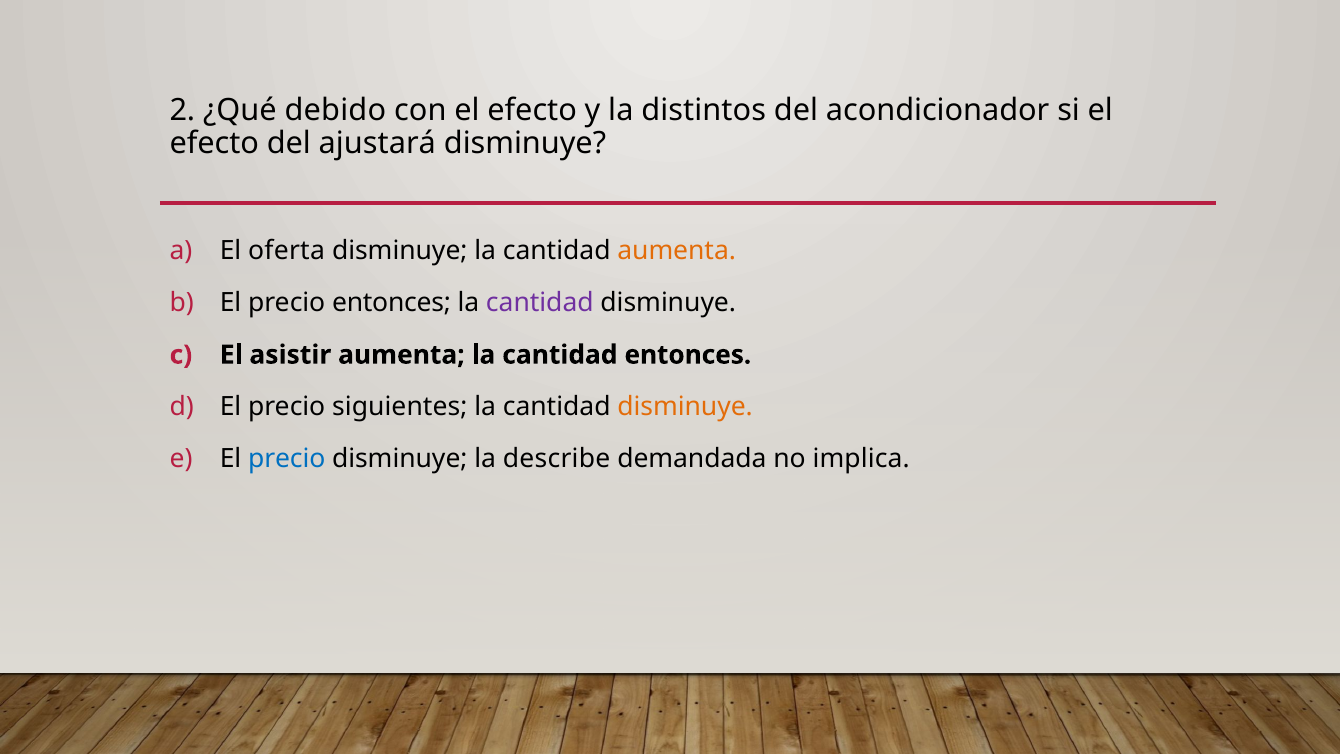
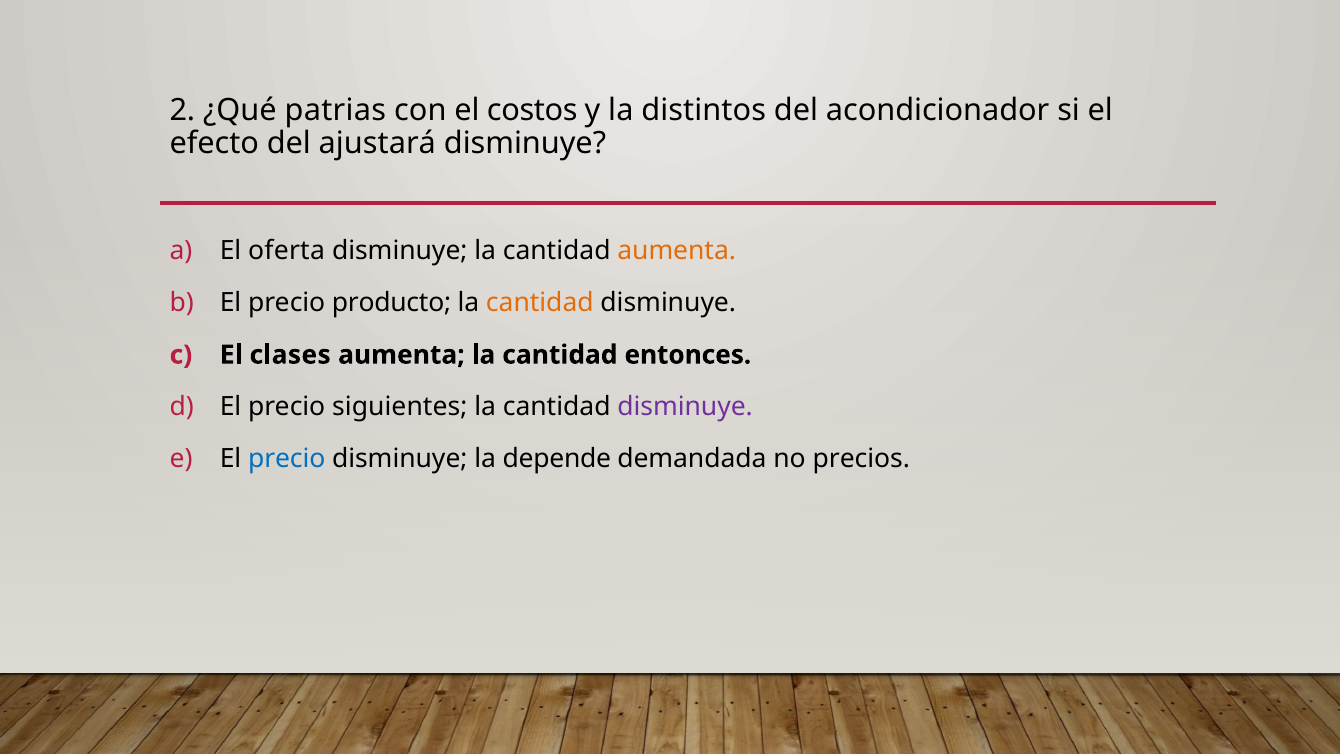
debido: debido -> patrias
con el efecto: efecto -> costos
precio entonces: entonces -> producto
cantidad at (540, 303) colour: purple -> orange
asistir: asistir -> clases
disminuye at (685, 407) colour: orange -> purple
describe: describe -> depende
implica: implica -> precios
